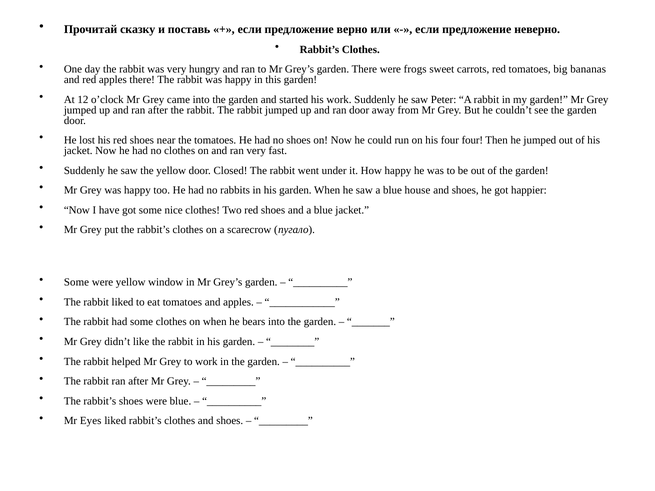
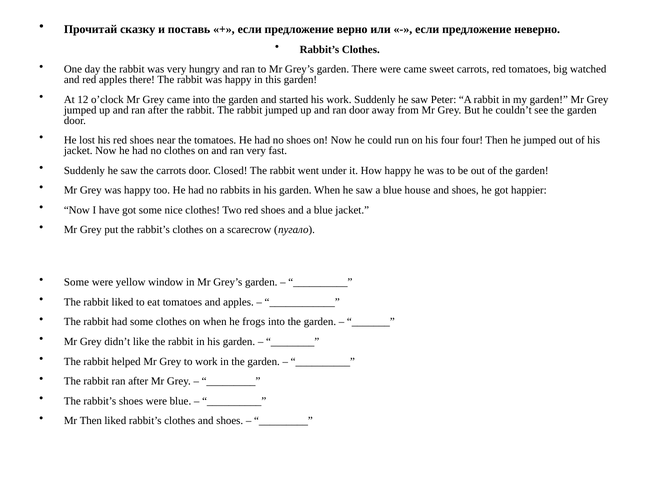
were frogs: frogs -> came
bananas: bananas -> watched
the yellow: yellow -> carrots
bears: bears -> frogs
Mr Eyes: Eyes -> Then
